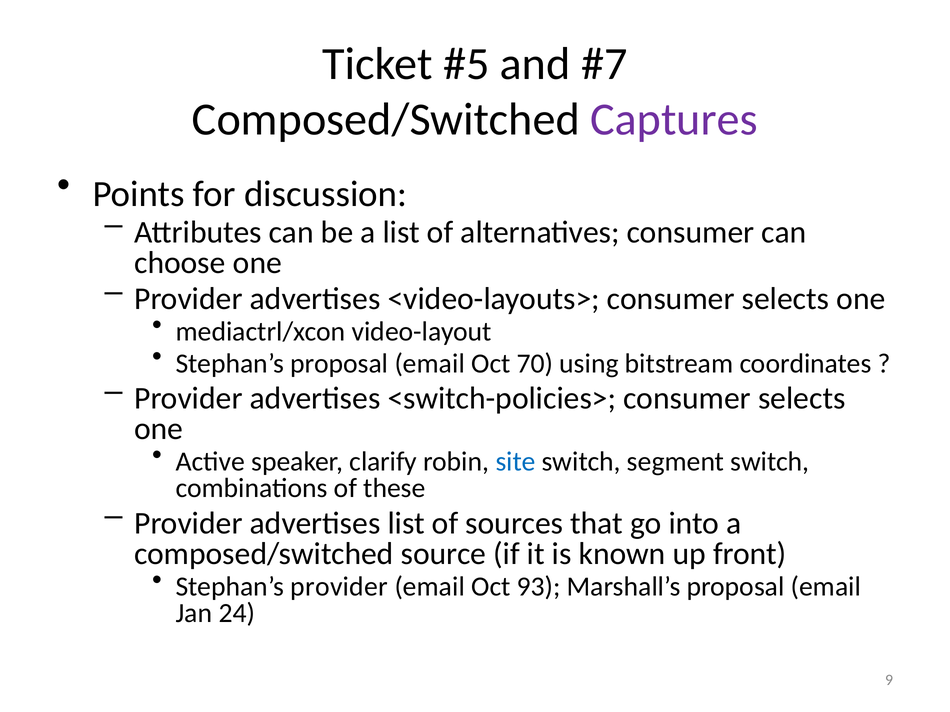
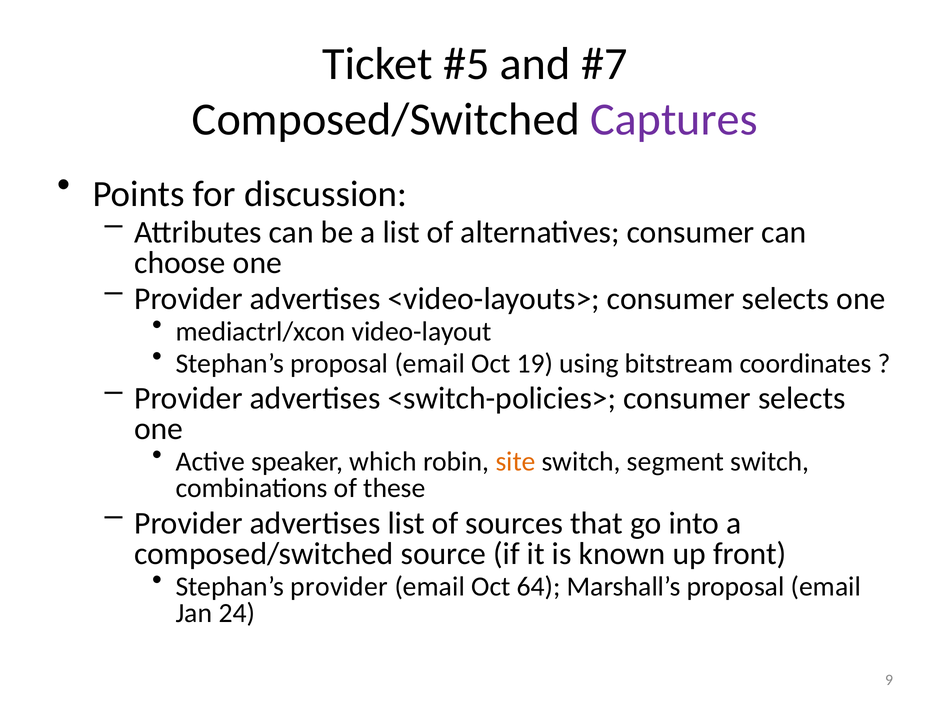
70: 70 -> 19
clarify: clarify -> which
site colour: blue -> orange
93: 93 -> 64
